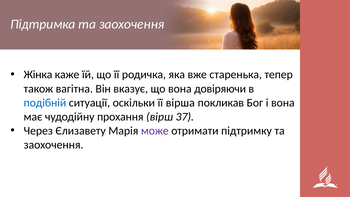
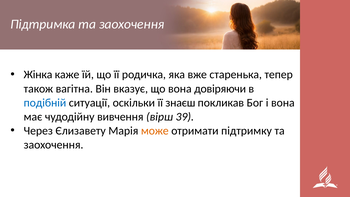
вірша: вірша -> знаєш
прохання: прохання -> вивчення
37: 37 -> 39
може colour: purple -> orange
